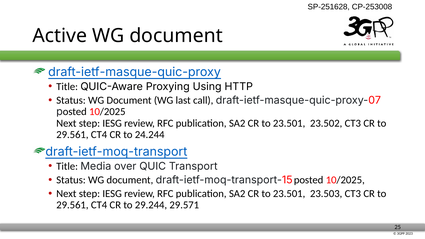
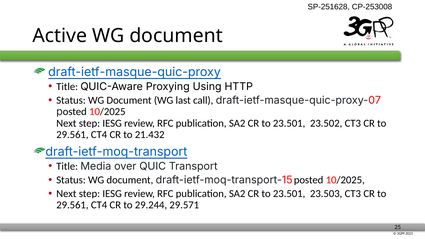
24.244: 24.244 -> 21.432
